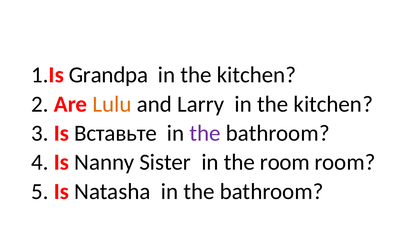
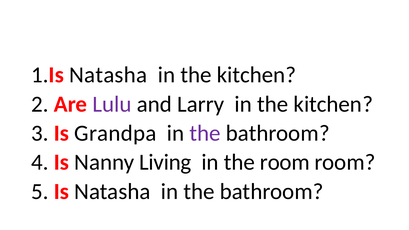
1.Is Grandpa: Grandpa -> Natasha
Lulu colour: orange -> purple
Вставьте: Вставьте -> Grandpa
Sister: Sister -> Living
